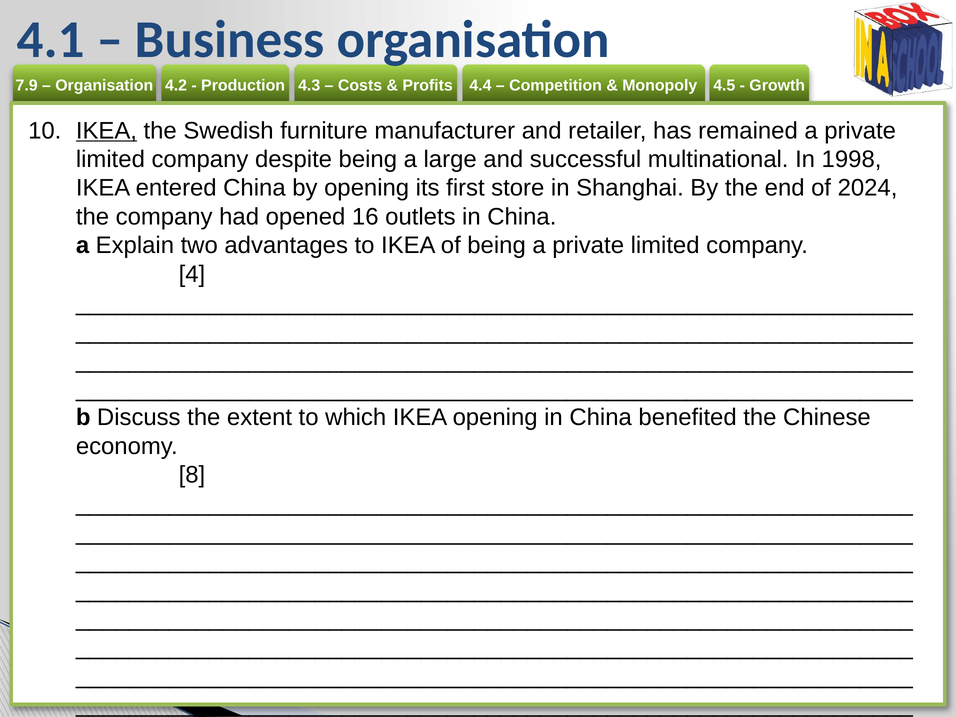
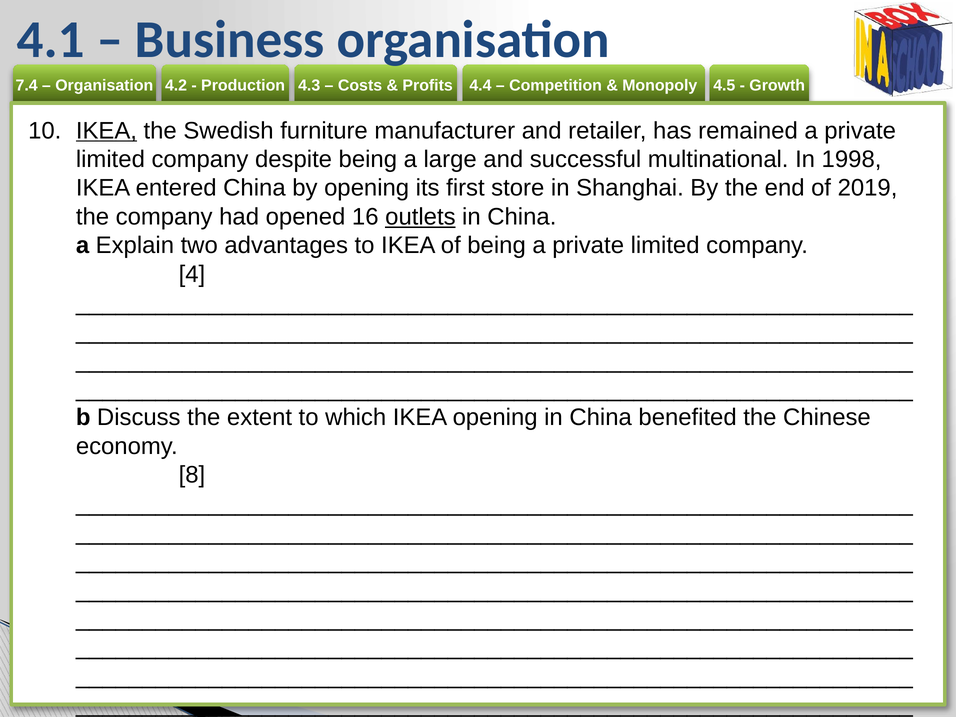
7.9: 7.9 -> 7.4
2024: 2024 -> 2019
outlets underline: none -> present
